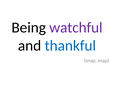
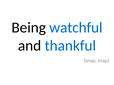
watchful colour: purple -> blue
